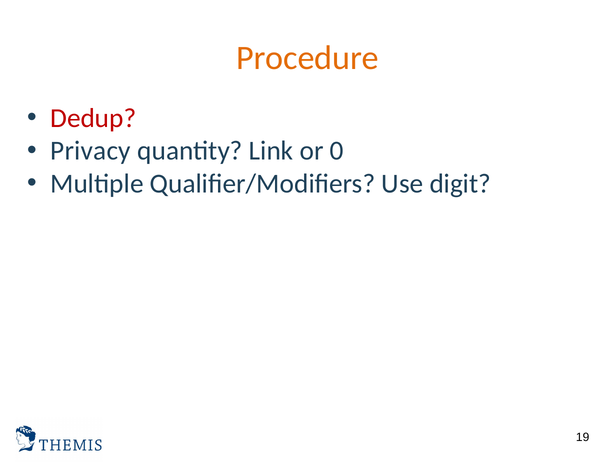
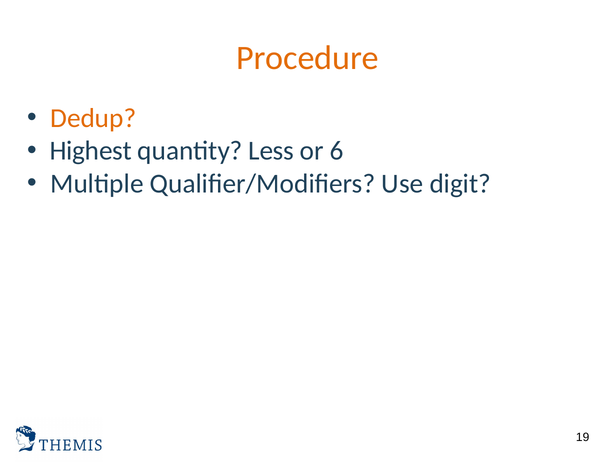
Dedup colour: red -> orange
Privacy: Privacy -> Highest
Link: Link -> Less
0: 0 -> 6
